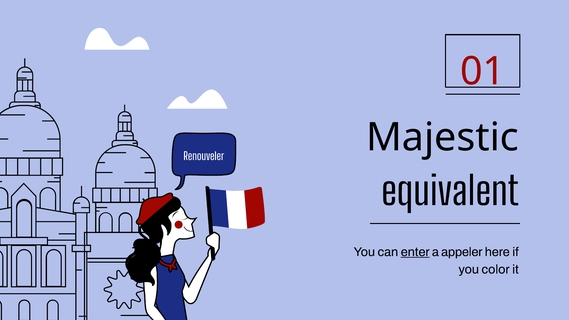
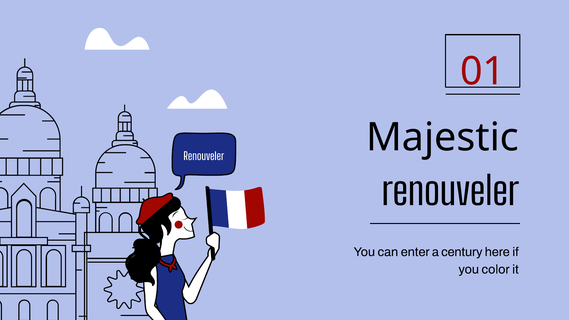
equivalent at (450, 192): equivalent -> renouveler
enter underline: present -> none
appeler: appeler -> century
